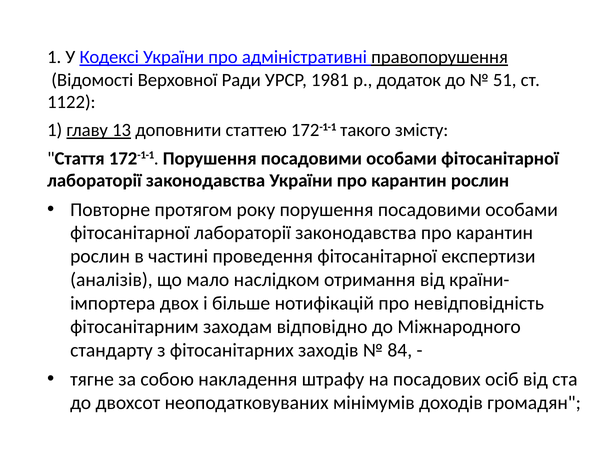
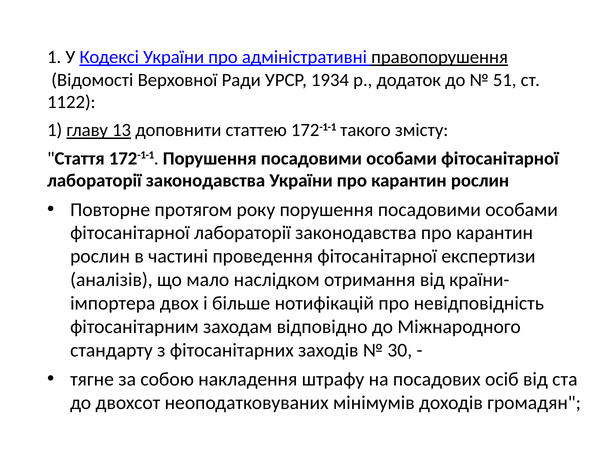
1981: 1981 -> 1934
84: 84 -> 30
